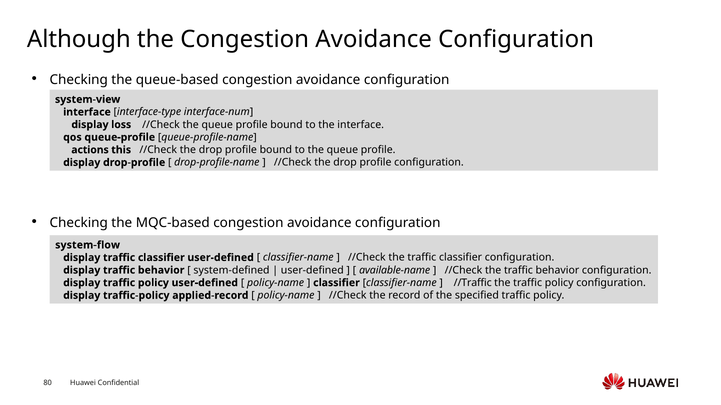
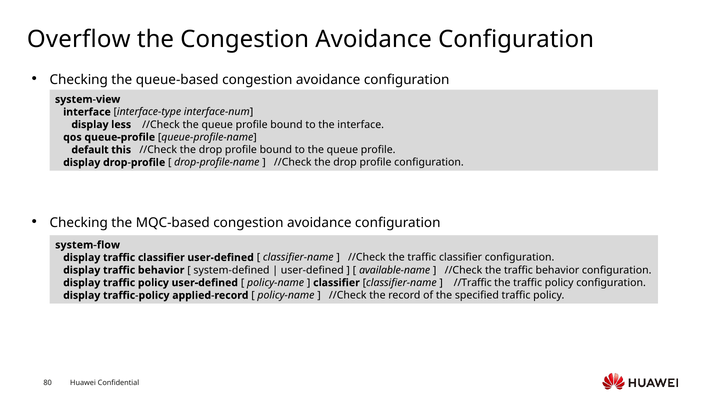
Although: Although -> Overflow
loss: loss -> less
actions: actions -> default
